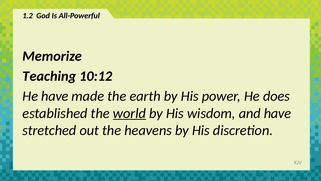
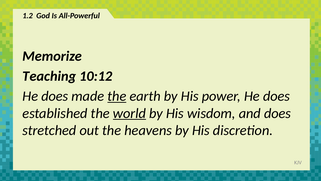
have at (55, 96): have -> does
the at (117, 96) underline: none -> present
and have: have -> does
